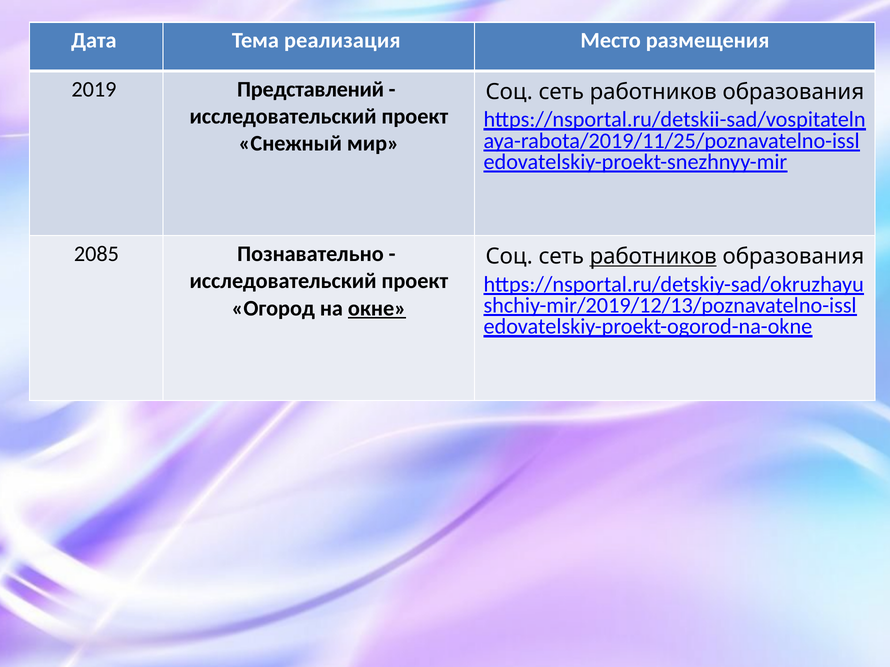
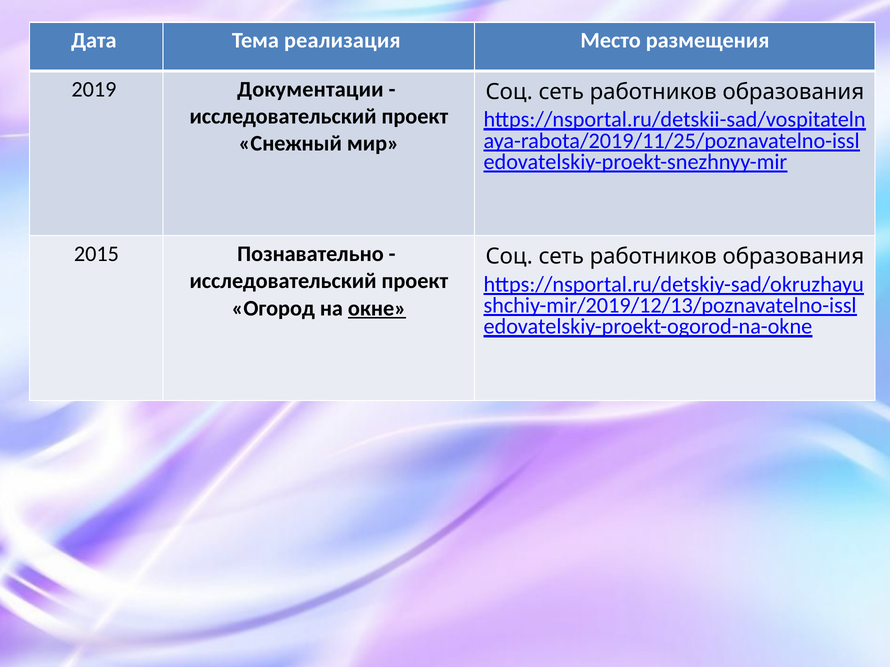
Представлений: Представлений -> Документации
2085: 2085 -> 2015
работников at (653, 257) underline: present -> none
